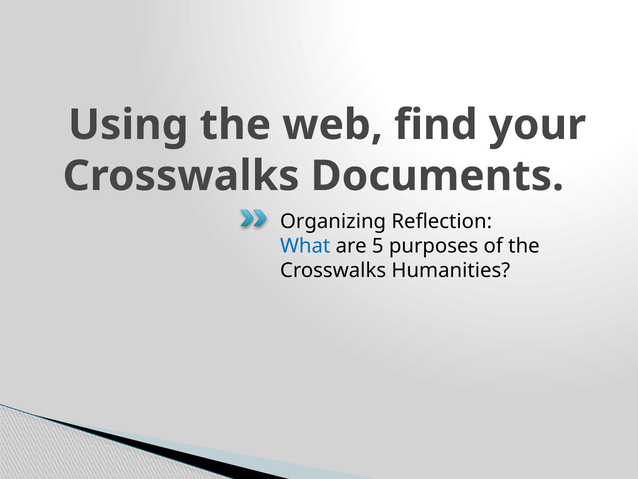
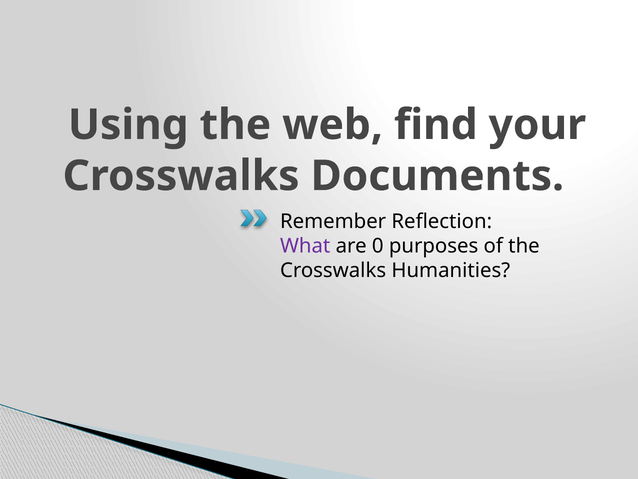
Organizing: Organizing -> Remember
What colour: blue -> purple
5: 5 -> 0
